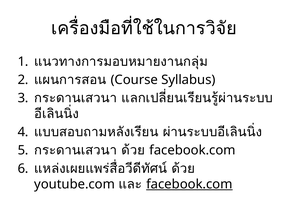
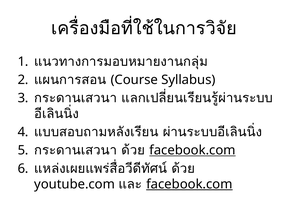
facebook.com at (192, 151) underline: none -> present
